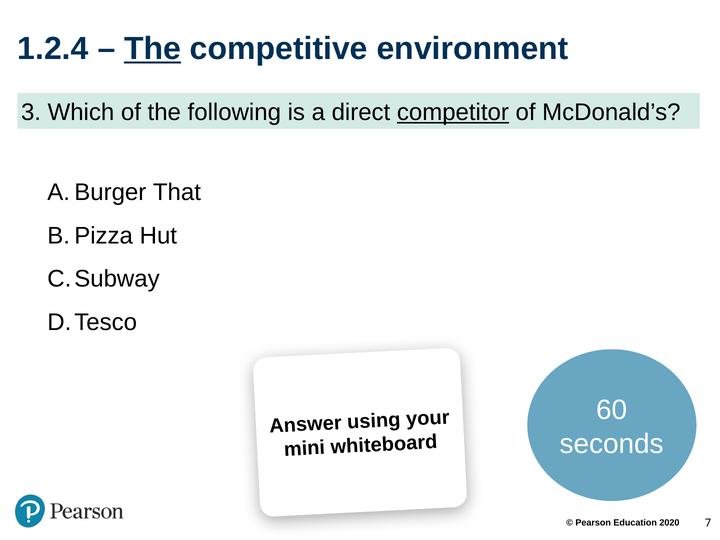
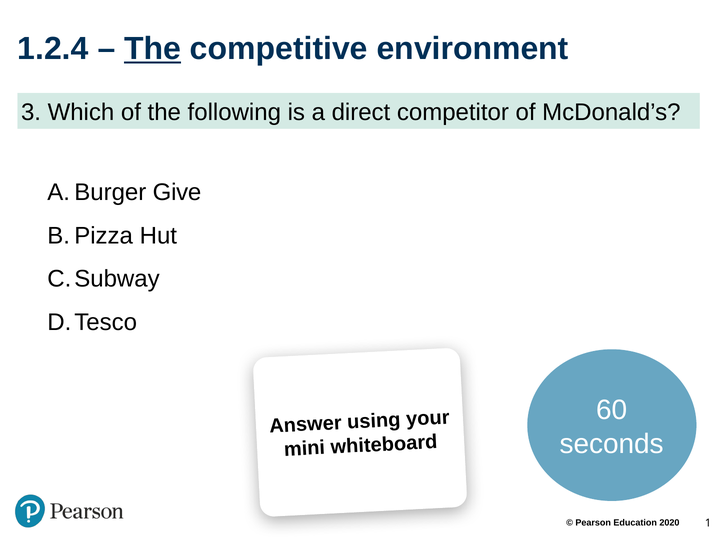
competitor underline: present -> none
That: That -> Give
7: 7 -> 1
